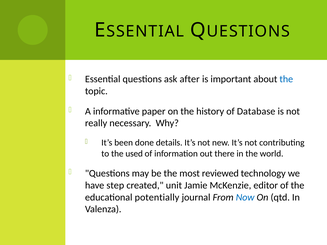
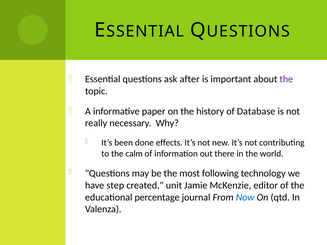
the at (286, 79) colour: blue -> purple
details: details -> effects
used: used -> calm
reviewed: reviewed -> following
potentially: potentially -> percentage
